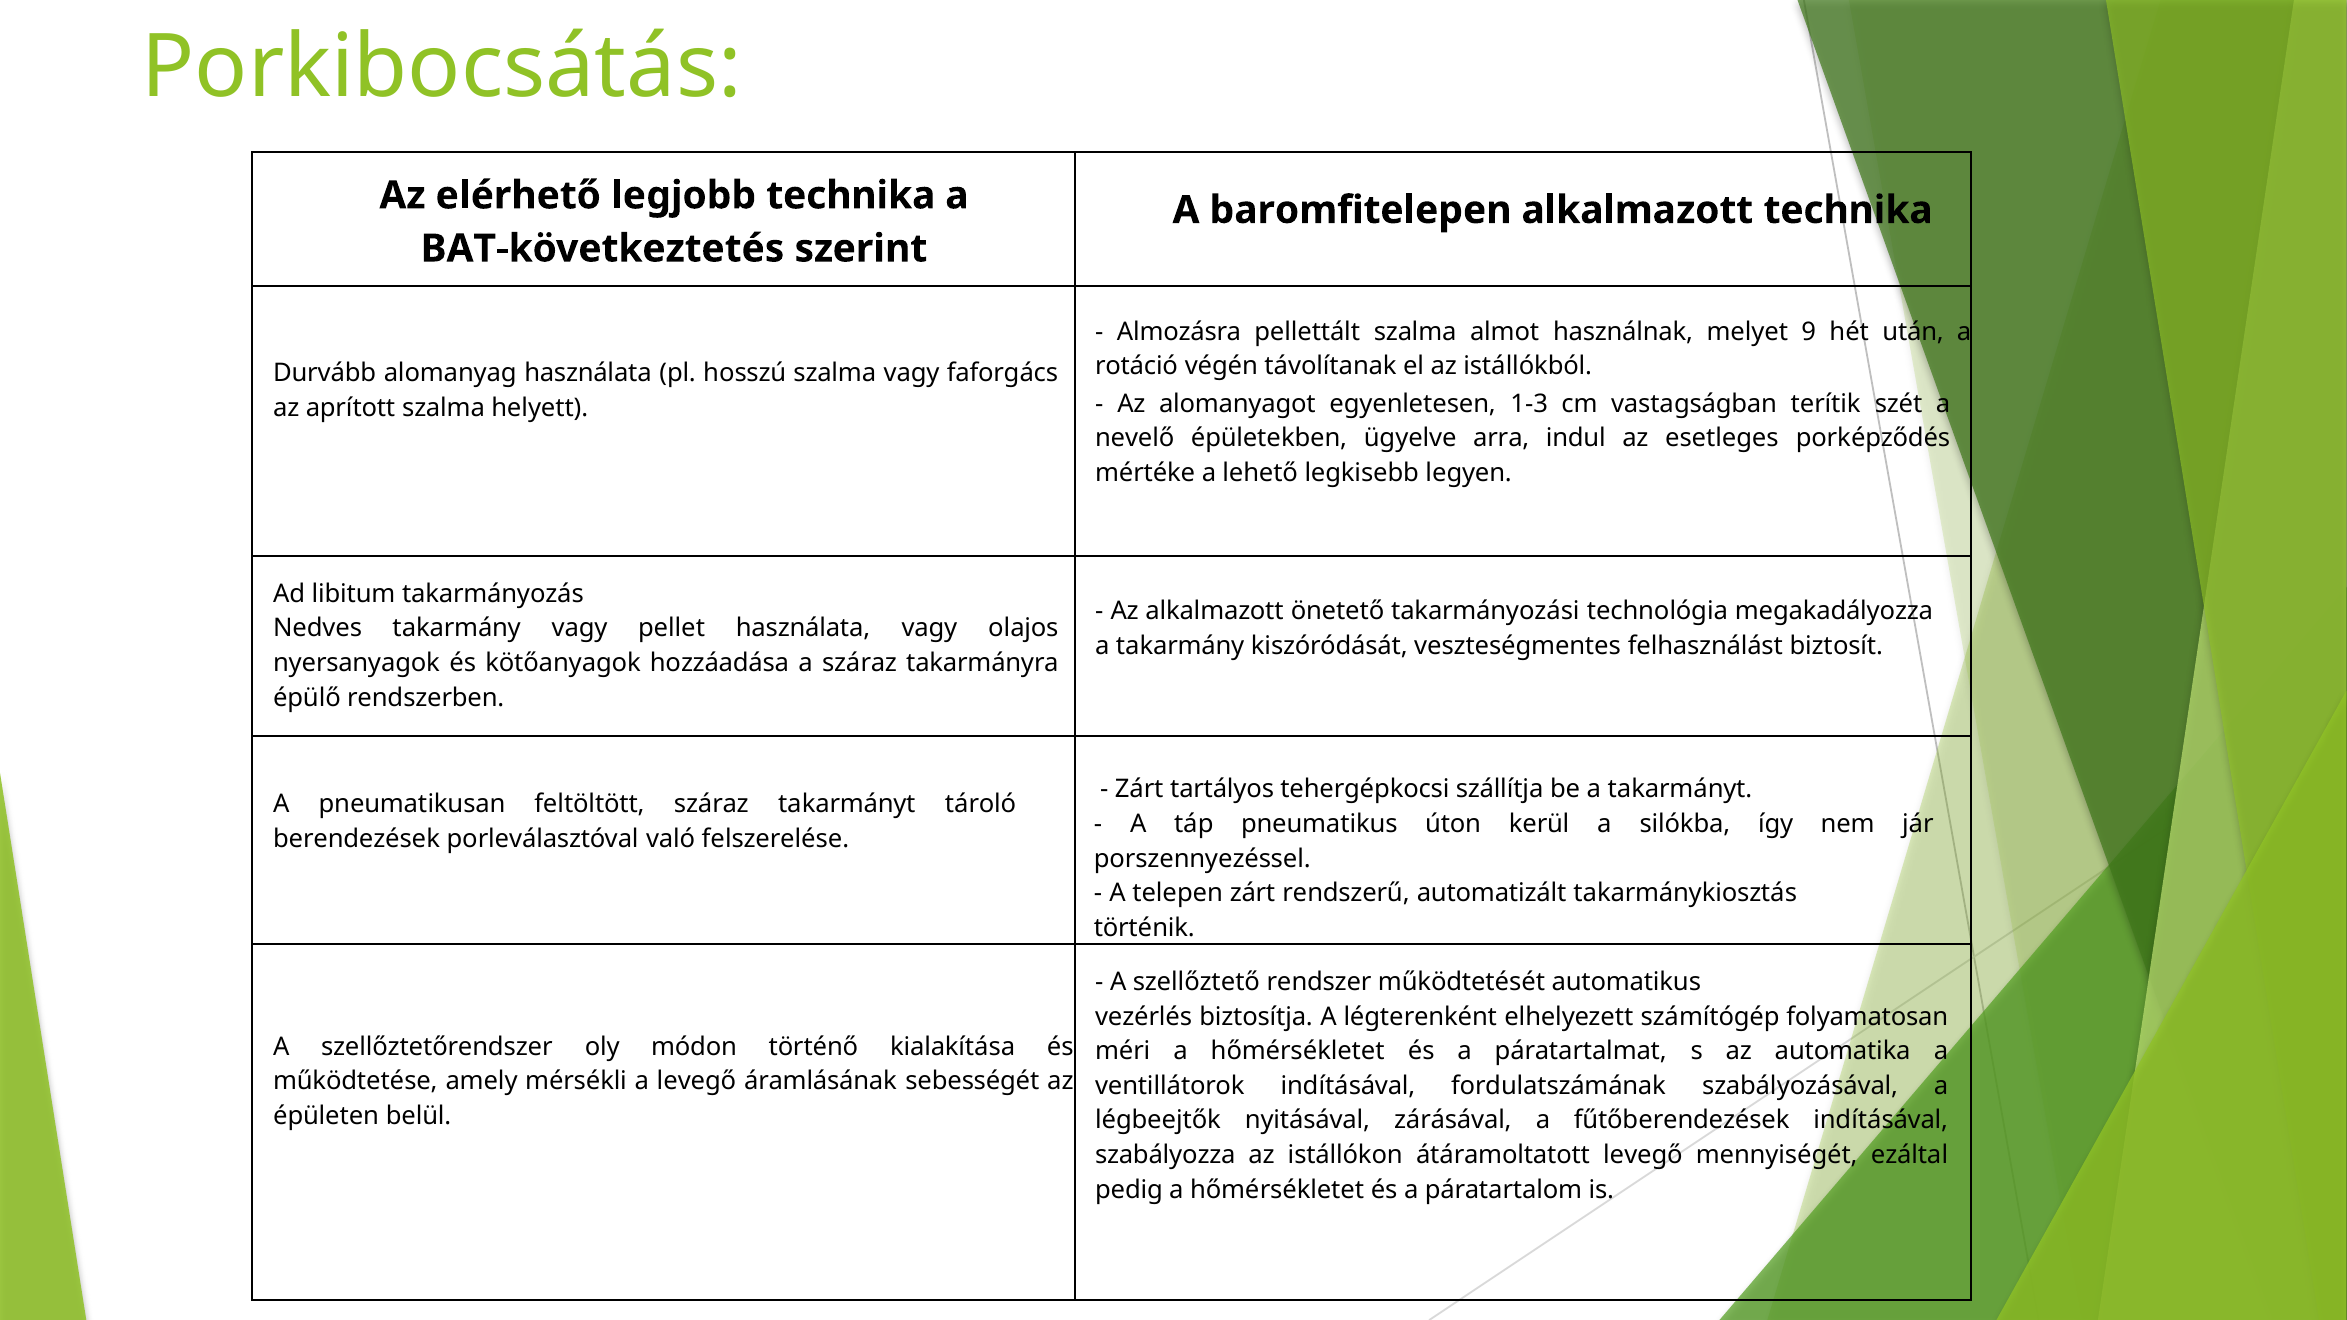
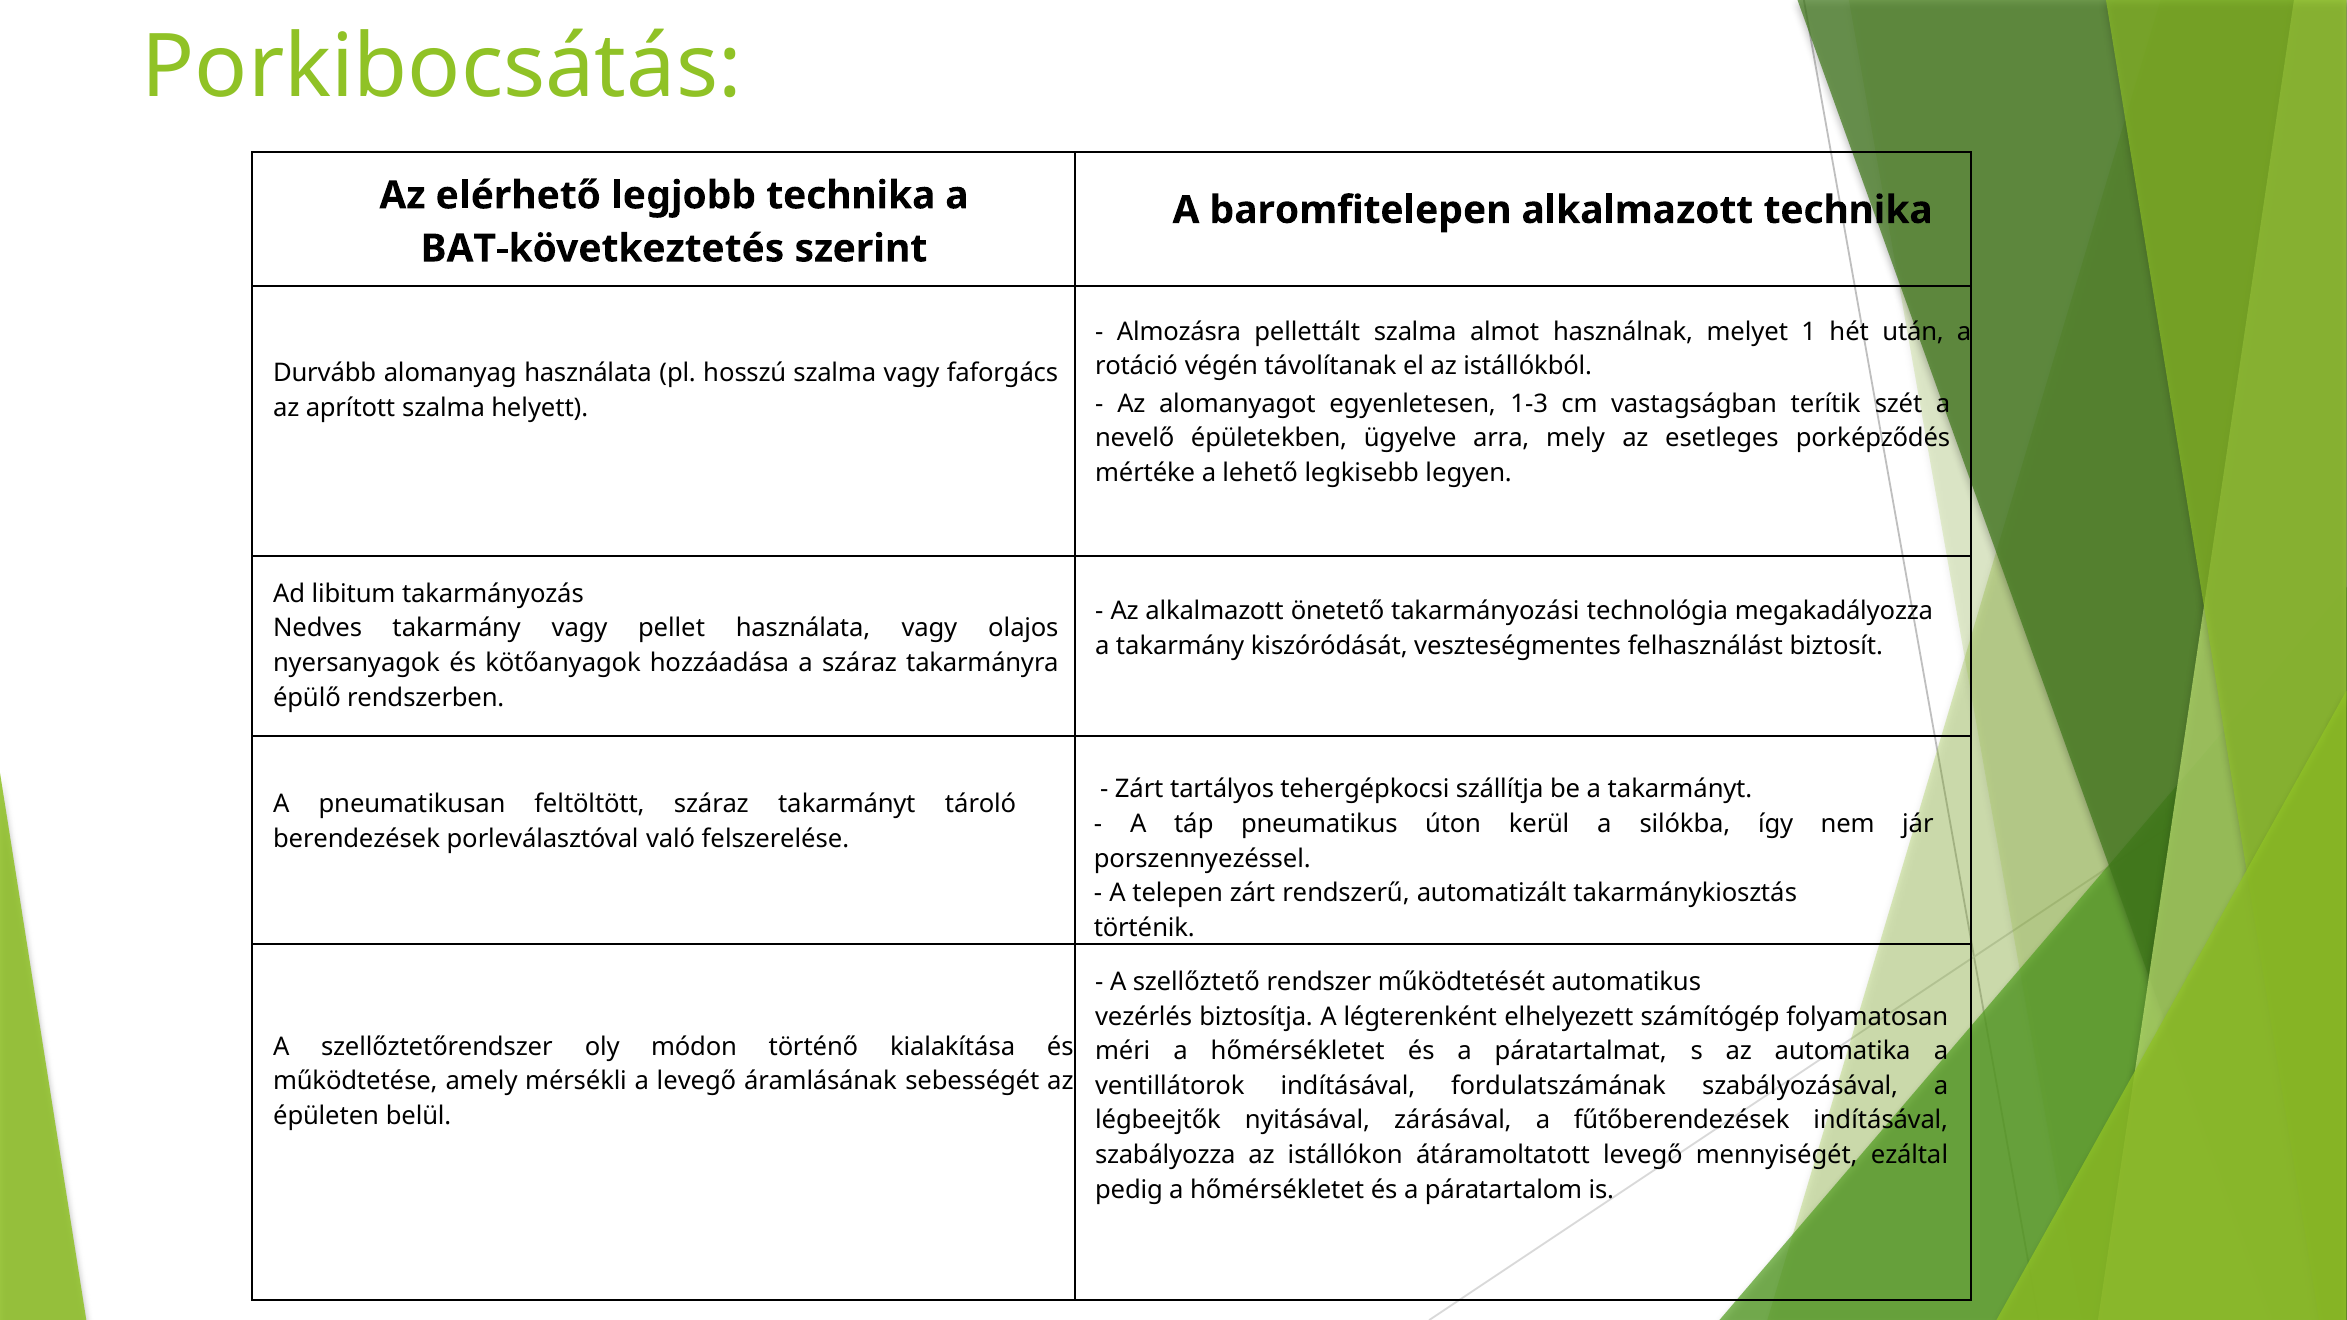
9: 9 -> 1
indul: indul -> mely
